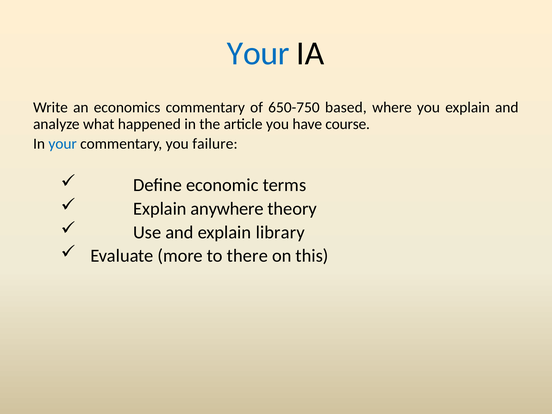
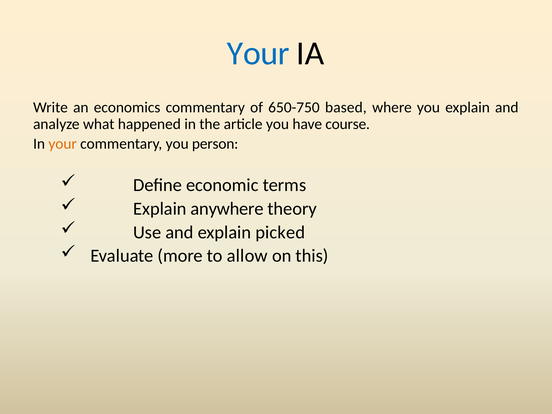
your at (63, 144) colour: blue -> orange
failure: failure -> person
library: library -> picked
there: there -> allow
